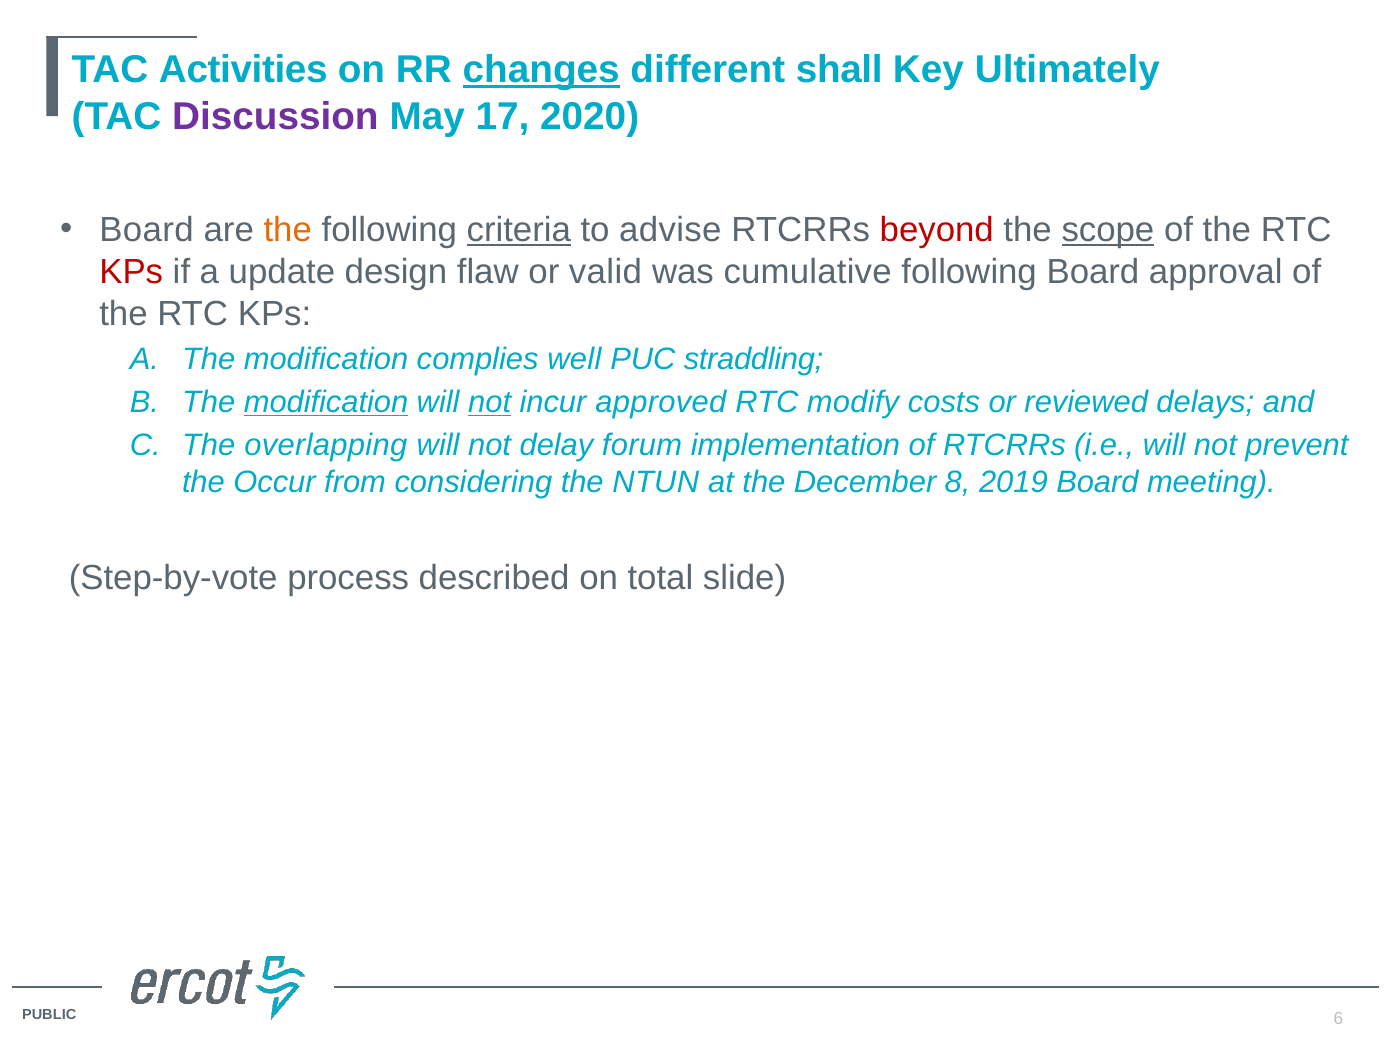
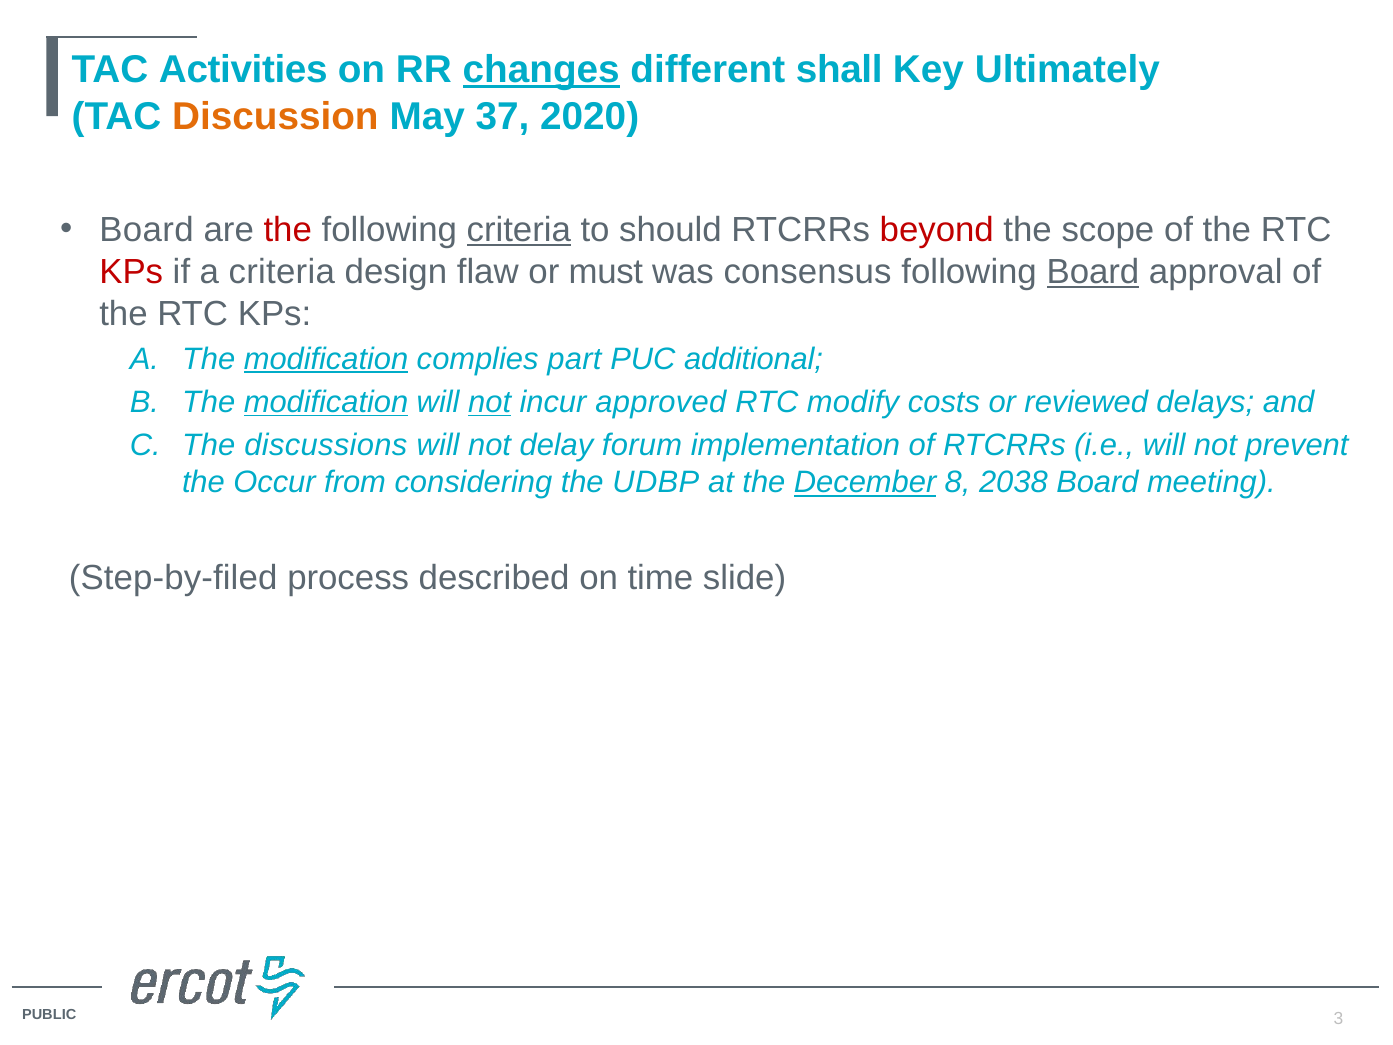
Discussion colour: purple -> orange
17: 17 -> 37
the at (288, 230) colour: orange -> red
advise: advise -> should
scope underline: present -> none
a update: update -> criteria
valid: valid -> must
cumulative: cumulative -> consensus
Board at (1093, 272) underline: none -> present
modification at (326, 359) underline: none -> present
well: well -> part
straddling: straddling -> additional
overlapping: overlapping -> discussions
NTUN: NTUN -> UDBP
December underline: none -> present
2019: 2019 -> 2038
Step-by-vote: Step-by-vote -> Step-by-filed
total: total -> time
6: 6 -> 3
